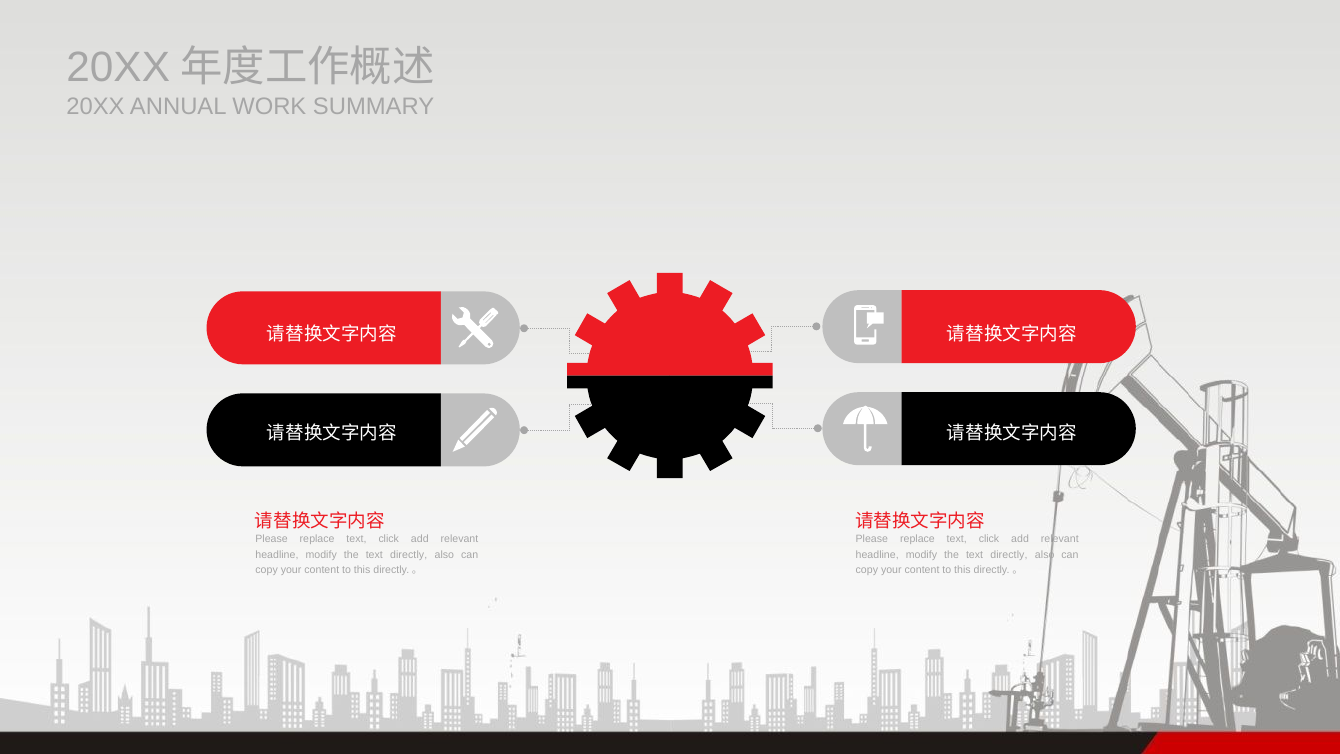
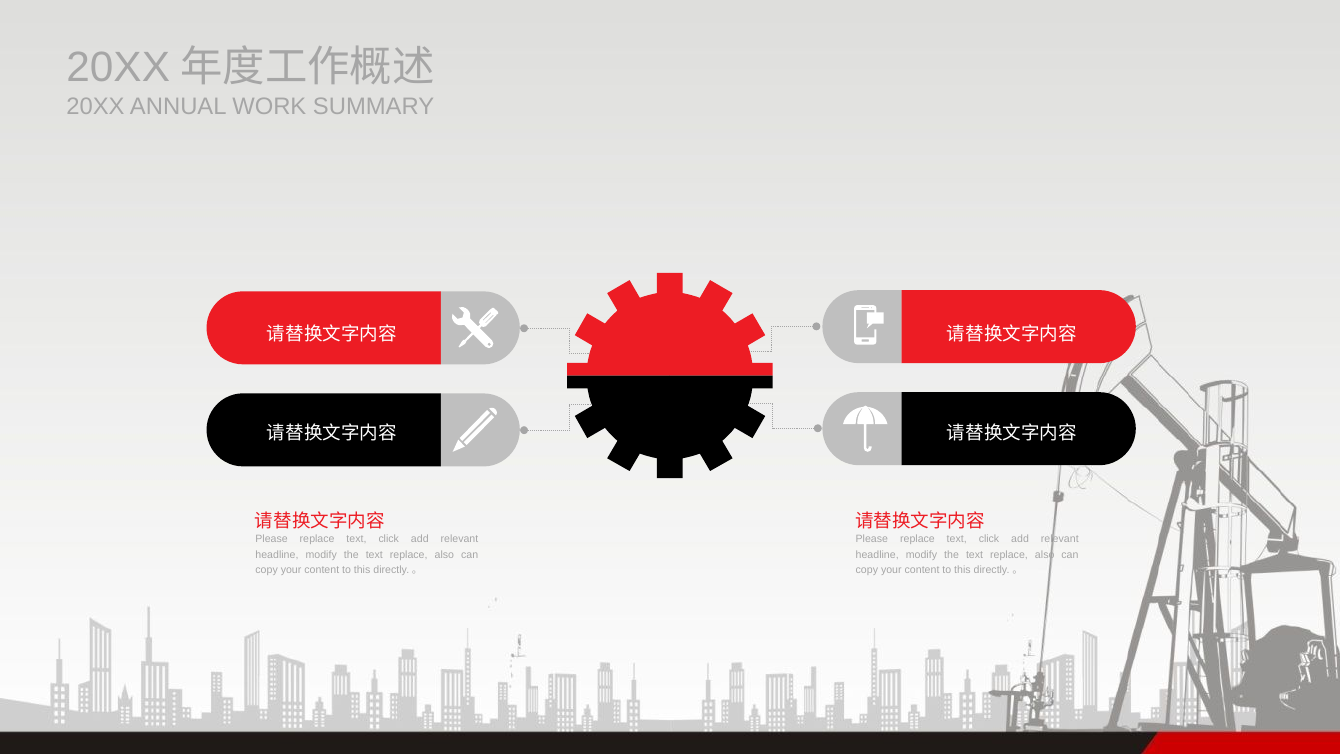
directly at (409, 554): directly -> replace
directly at (1009, 554): directly -> replace
